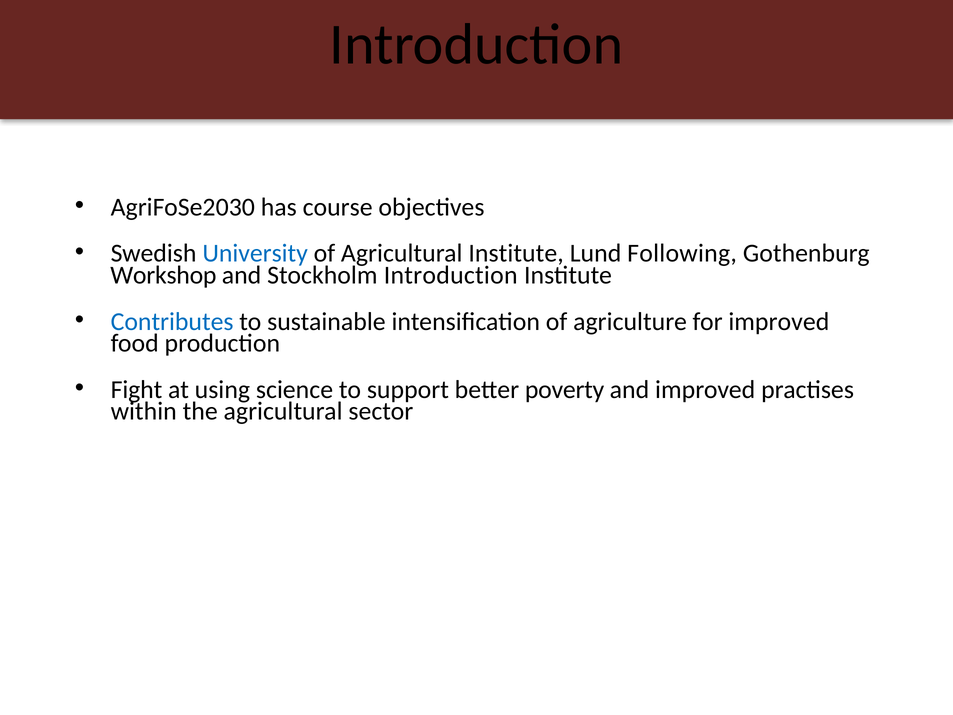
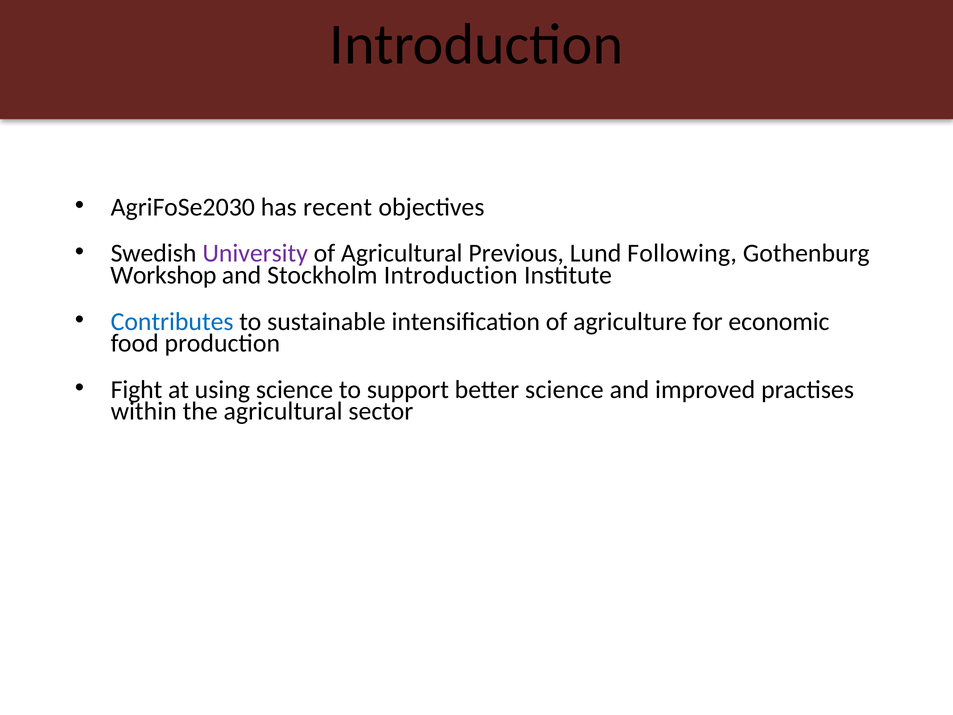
course: course -> recent
University colour: blue -> purple
Agricultural Institute: Institute -> Previous
for improved: improved -> economic
better poverty: poverty -> science
